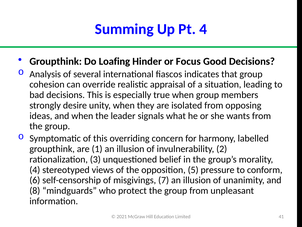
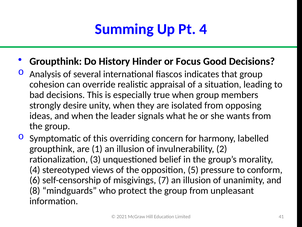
Loafing: Loafing -> History
